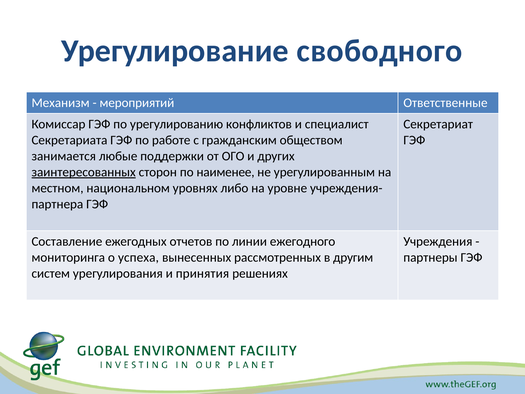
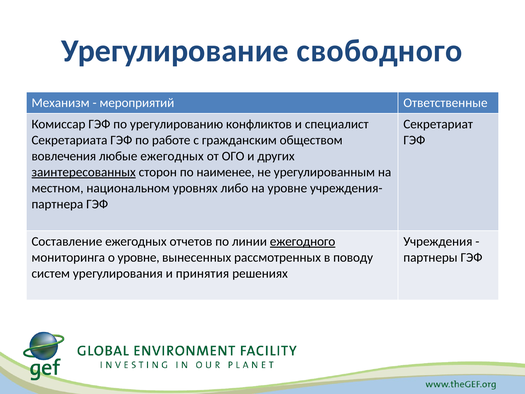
занимается: занимается -> вовлечения
любые поддержки: поддержки -> ежегодных
ежегодного underline: none -> present
о успеха: успеха -> уровне
другим: другим -> поводу
